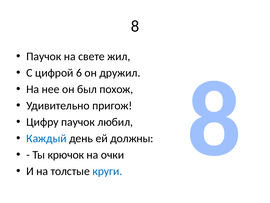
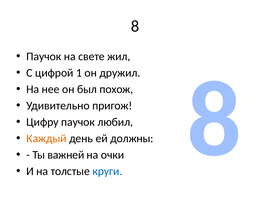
6: 6 -> 1
Каждый colour: blue -> orange
крючок: крючок -> важней
